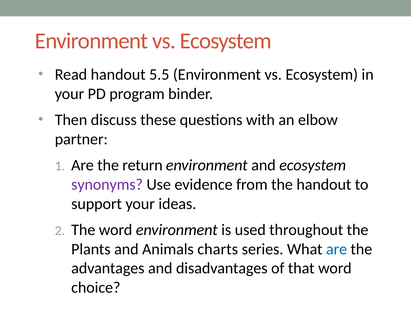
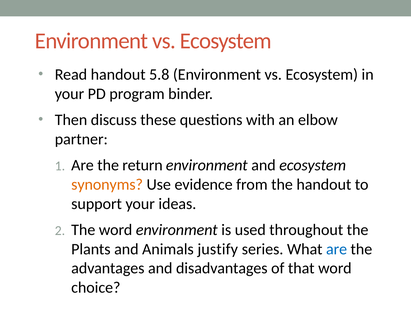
5.5: 5.5 -> 5.8
synonyms colour: purple -> orange
charts: charts -> justify
